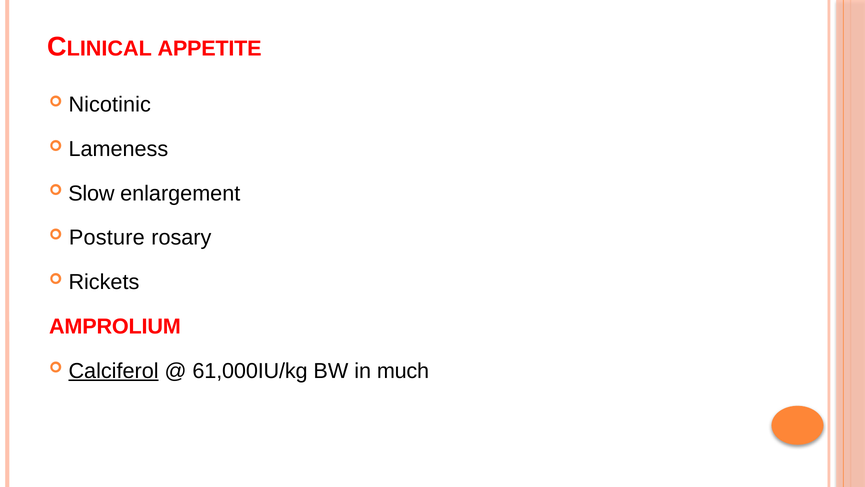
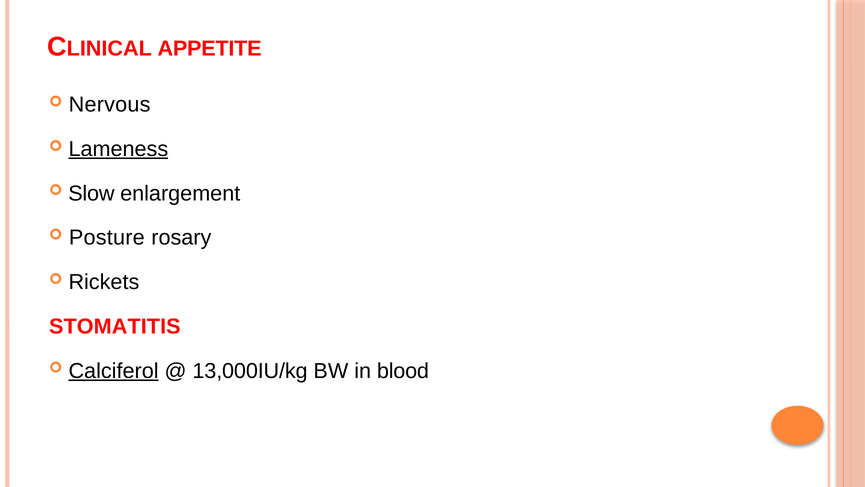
Nicotinic: Nicotinic -> Nervous
Lameness underline: none -> present
AMPROLIUM: AMPROLIUM -> STOMATITIS
61,000IU/kg: 61,000IU/kg -> 13,000IU/kg
much: much -> blood
